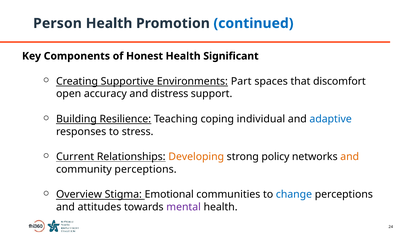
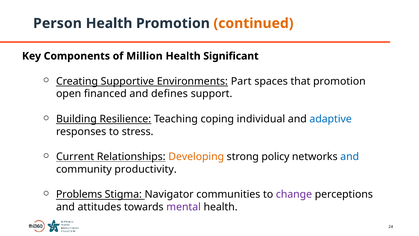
continued colour: blue -> orange
Honest: Honest -> Million
that discomfort: discomfort -> promotion
accuracy: accuracy -> financed
distress: distress -> defines
and at (350, 157) colour: orange -> blue
community perceptions: perceptions -> productivity
Overview: Overview -> Problems
Emotional: Emotional -> Navigator
change colour: blue -> purple
